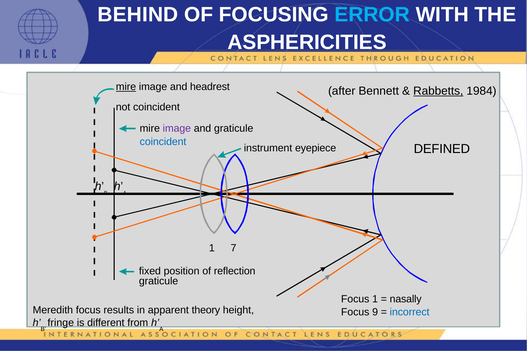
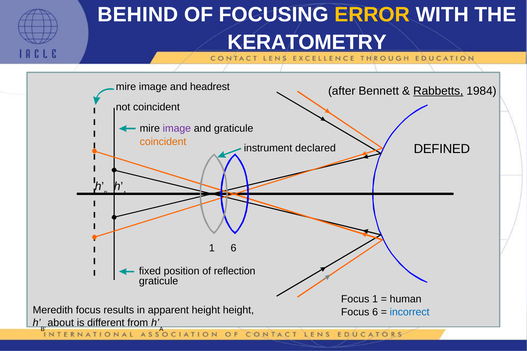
ERROR colour: light blue -> yellow
ASPHERICITIES: ASPHERICITIES -> KERATOMETRY
mire at (126, 87) underline: present -> none
coincident at (163, 142) colour: blue -> orange
eyepiece: eyepiece -> declared
1 7: 7 -> 6
nasally: nasally -> human
apparent theory: theory -> height
Focus 9: 9 -> 6
fringe: fringe -> about
